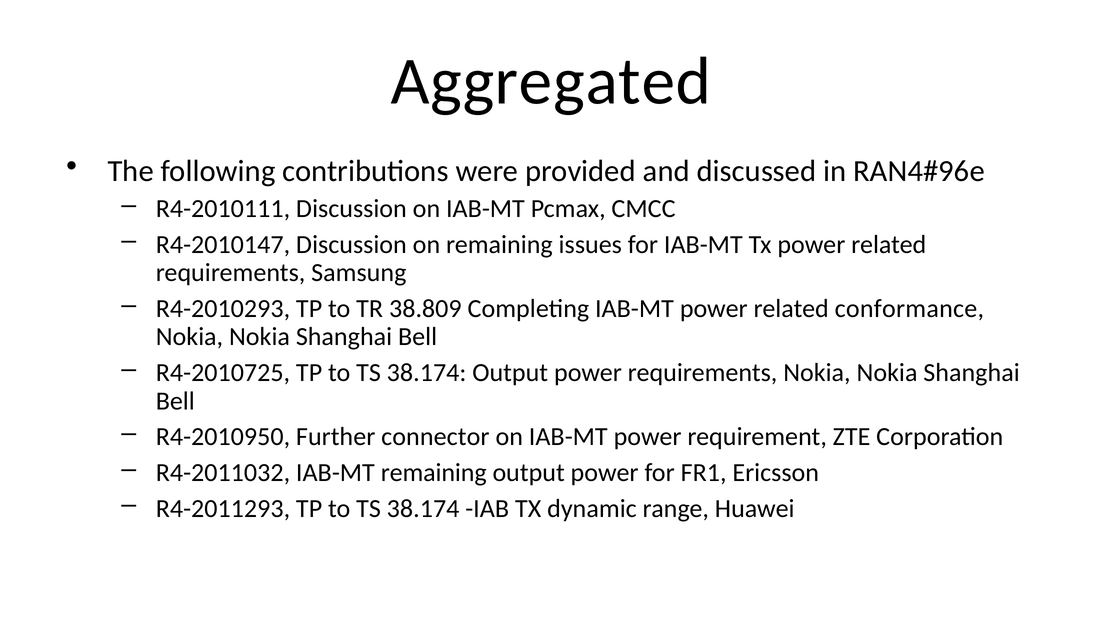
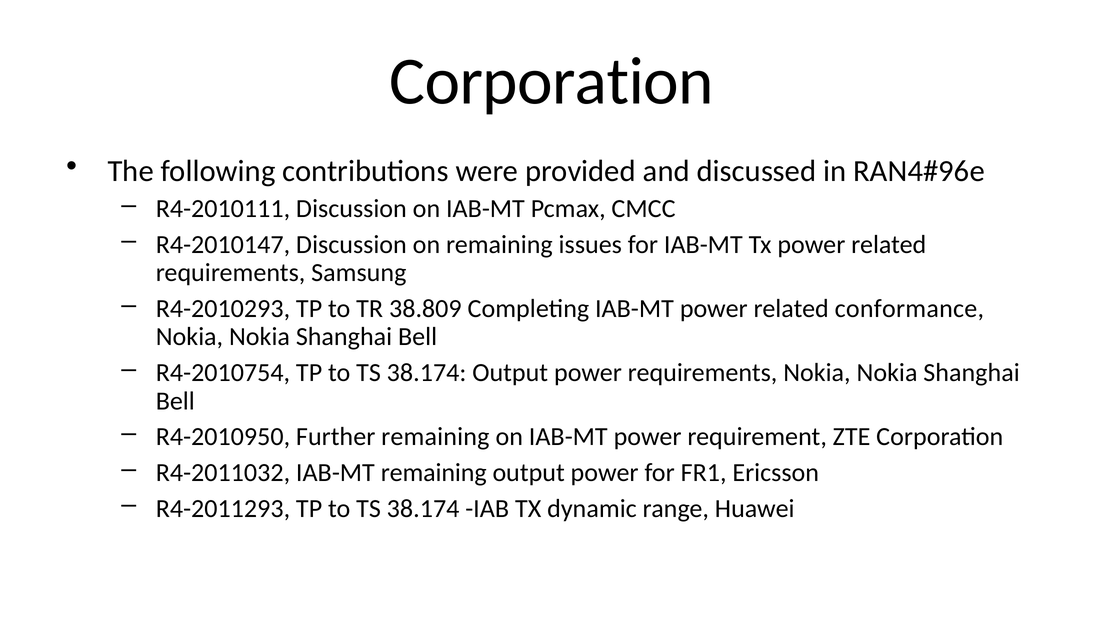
Aggregated at (551, 81): Aggregated -> Corporation
R4-2010725: R4-2010725 -> R4-2010754
Further connector: connector -> remaining
